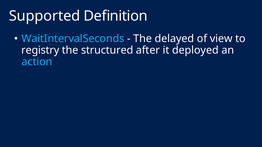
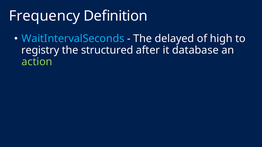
Supported: Supported -> Frequency
view: view -> high
deployed: deployed -> database
action colour: light blue -> light green
